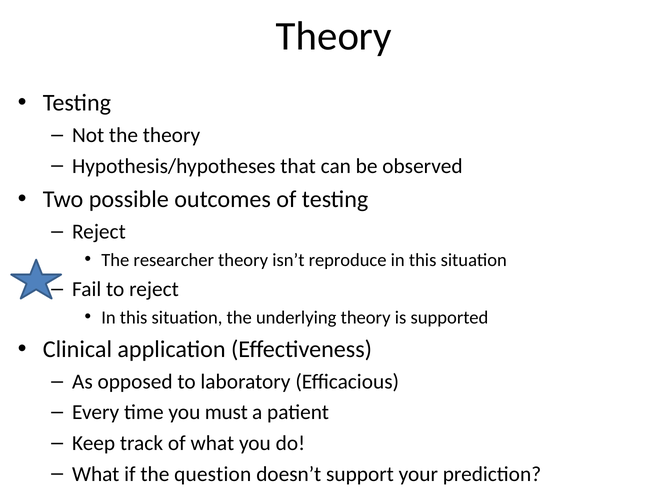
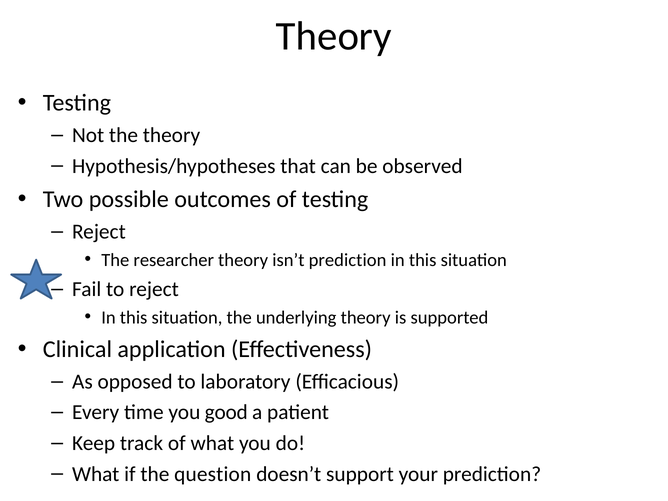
isn’t reproduce: reproduce -> prediction
must: must -> good
